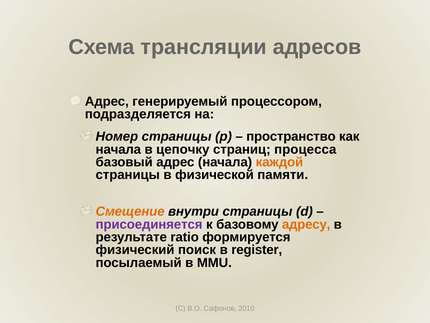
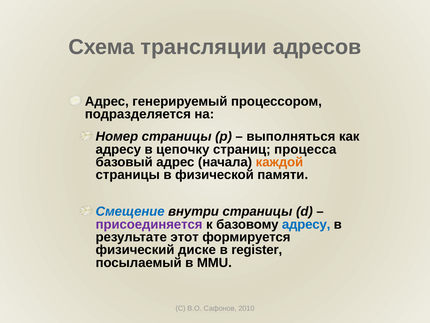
пространство: пространство -> выполняться
начала at (118, 149): начала -> адресу
Смещение colour: orange -> blue
адресу at (306, 224) colour: orange -> blue
ratio: ratio -> этот
поиск: поиск -> диске
